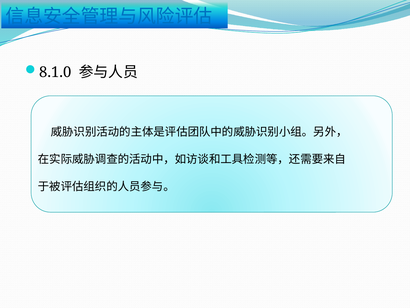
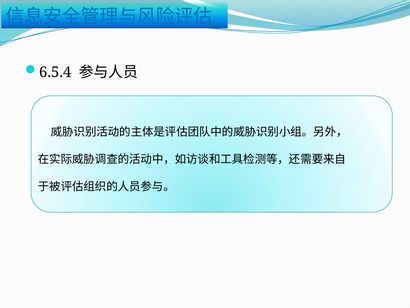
8.1.0: 8.1.0 -> 6.5.4
